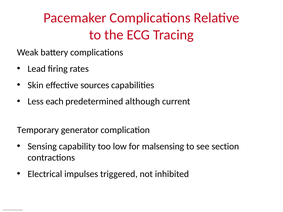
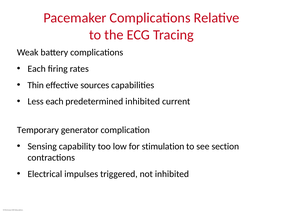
Lead at (37, 69): Lead -> Each
Skin: Skin -> Thin
predetermined although: although -> inhibited
malsensing: malsensing -> stimulation
